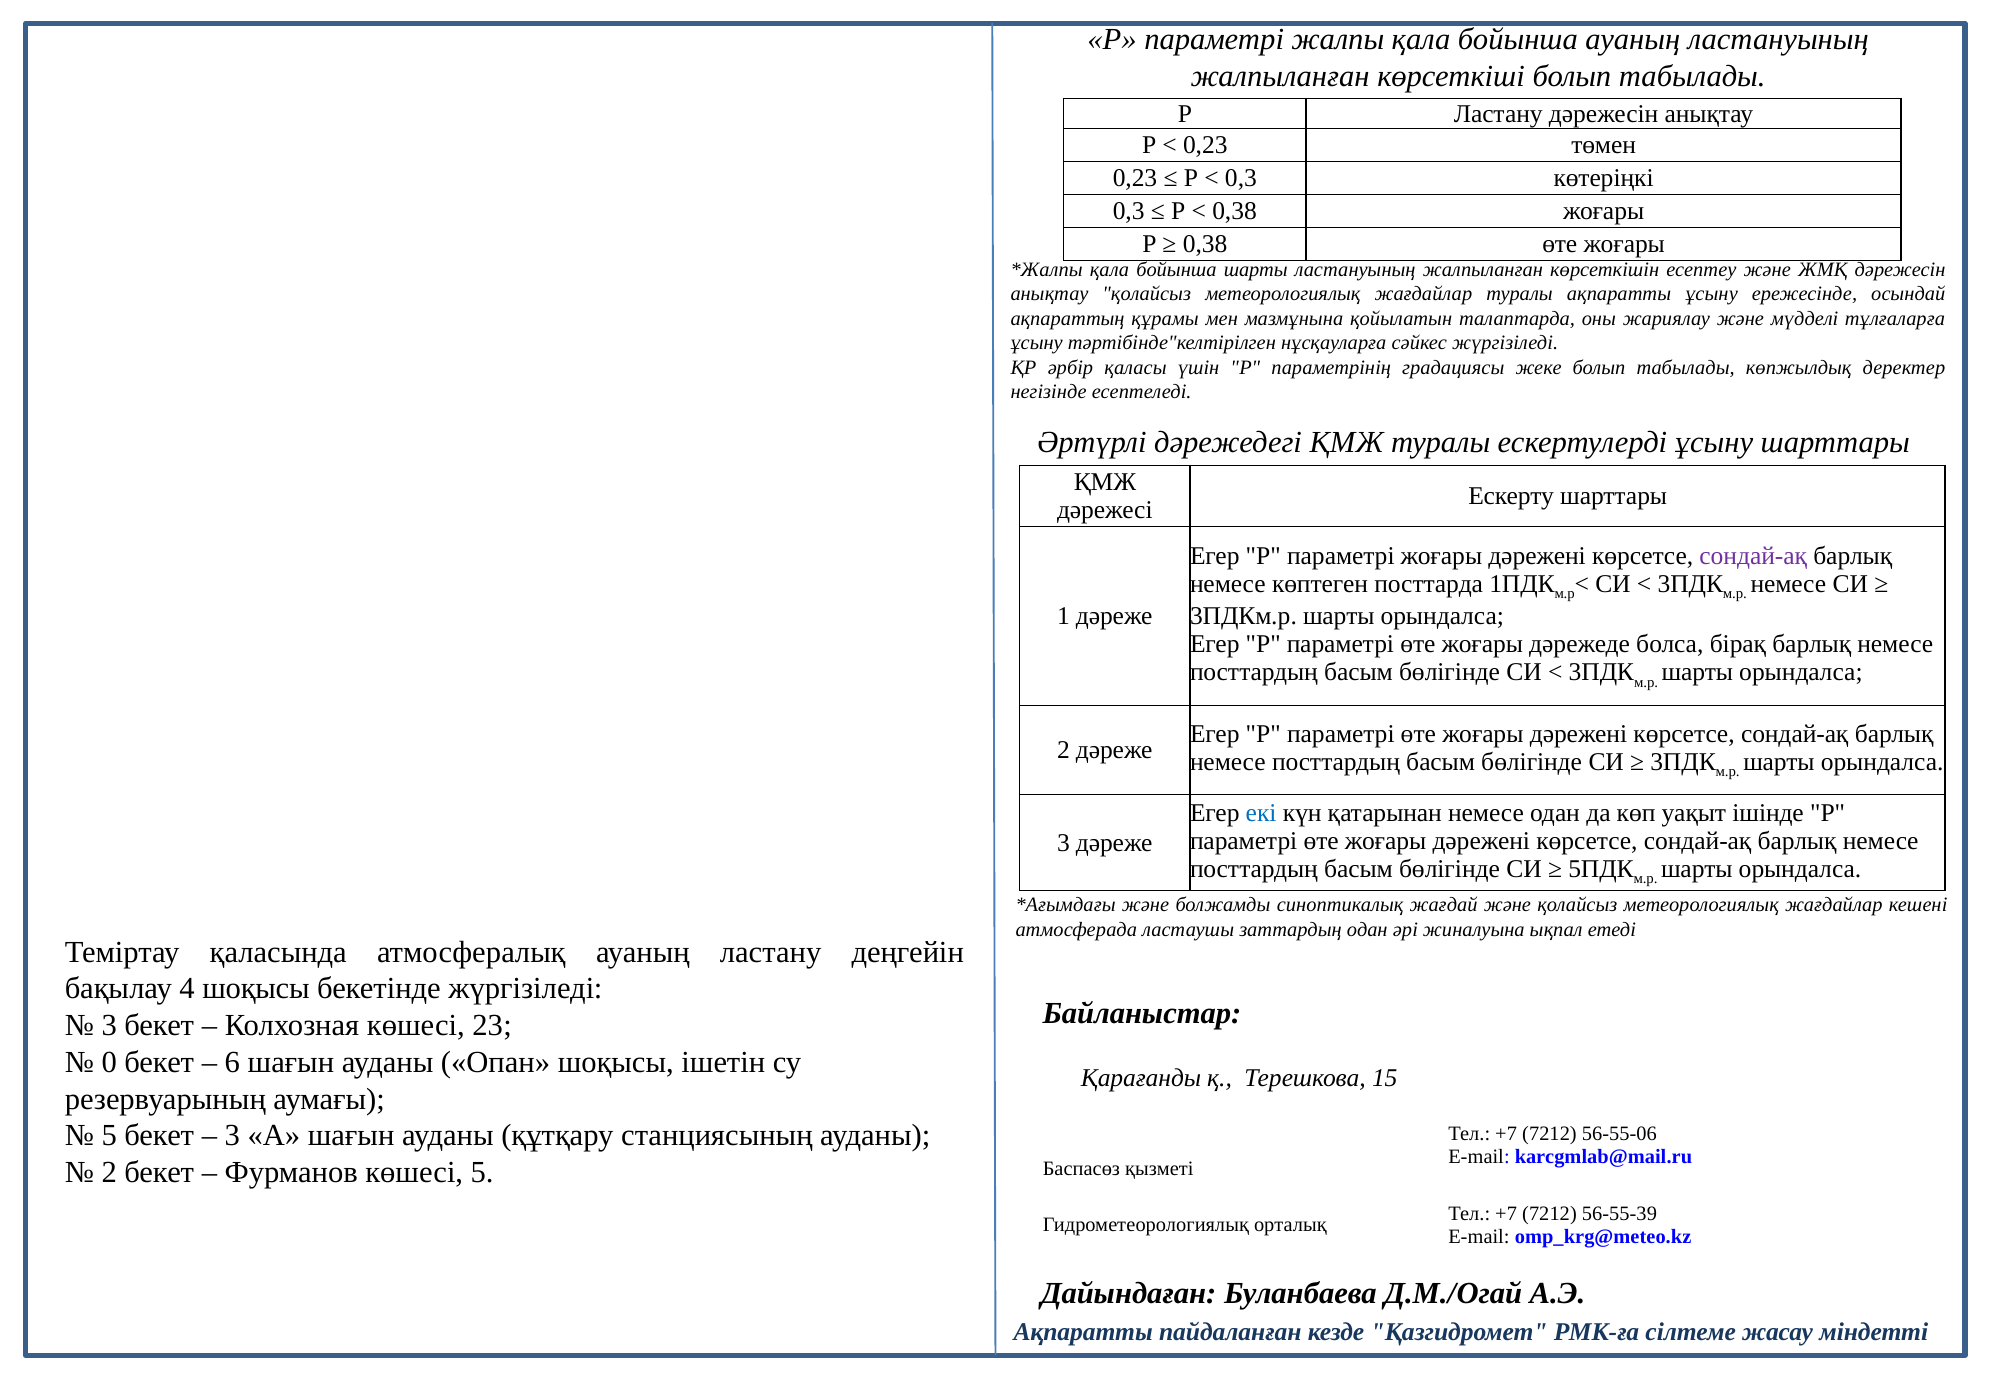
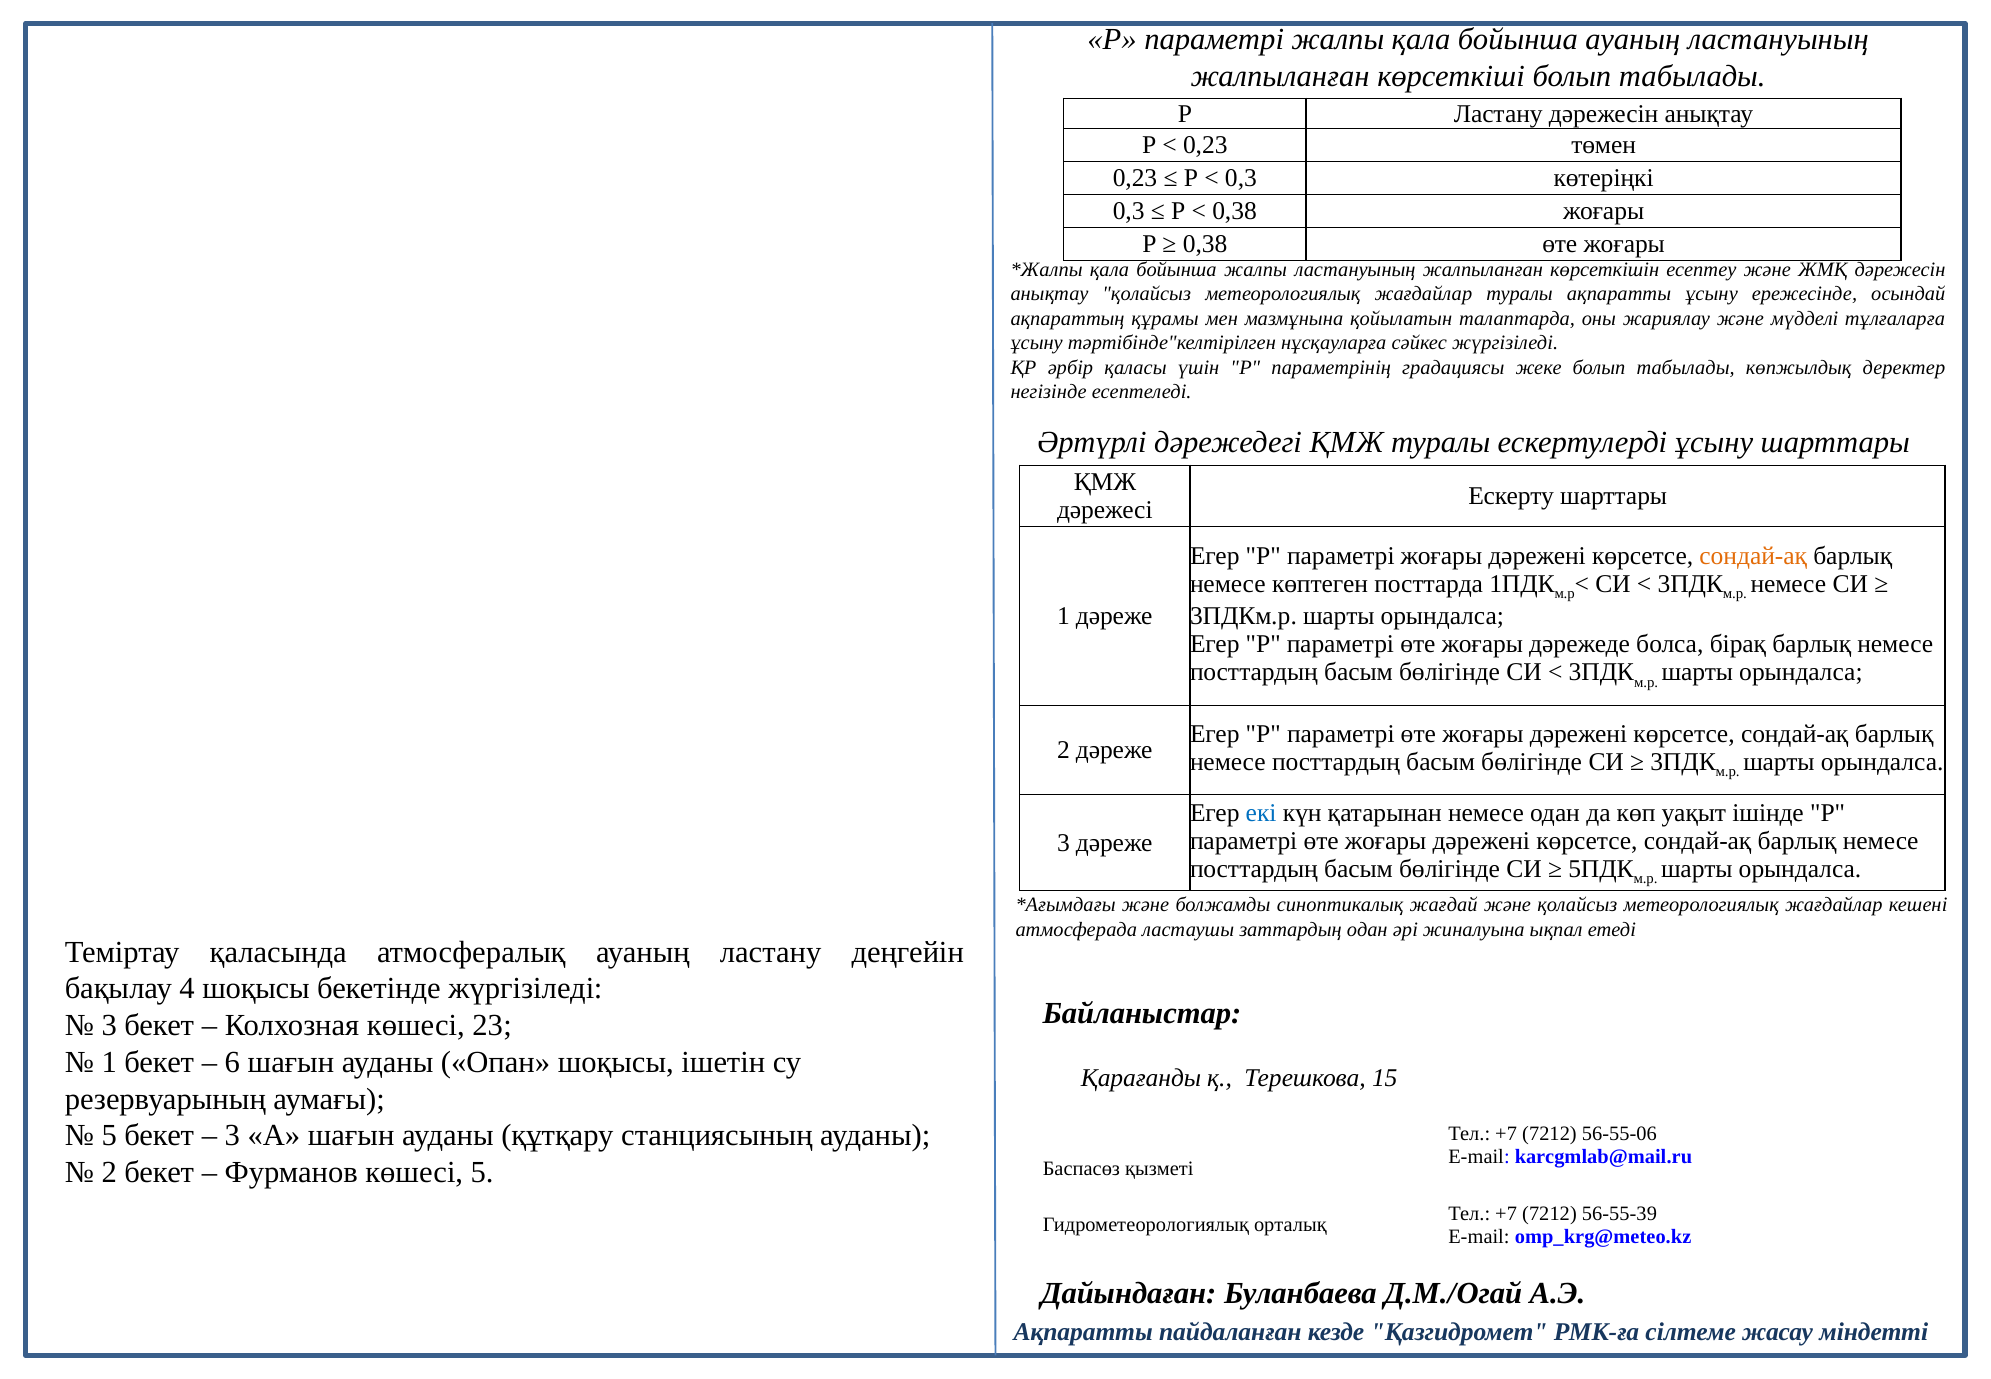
бойынша шарты: шарты -> жалпы
сондай-ақ at (1753, 556) colour: purple -> orange
0 at (109, 1062): 0 -> 1
